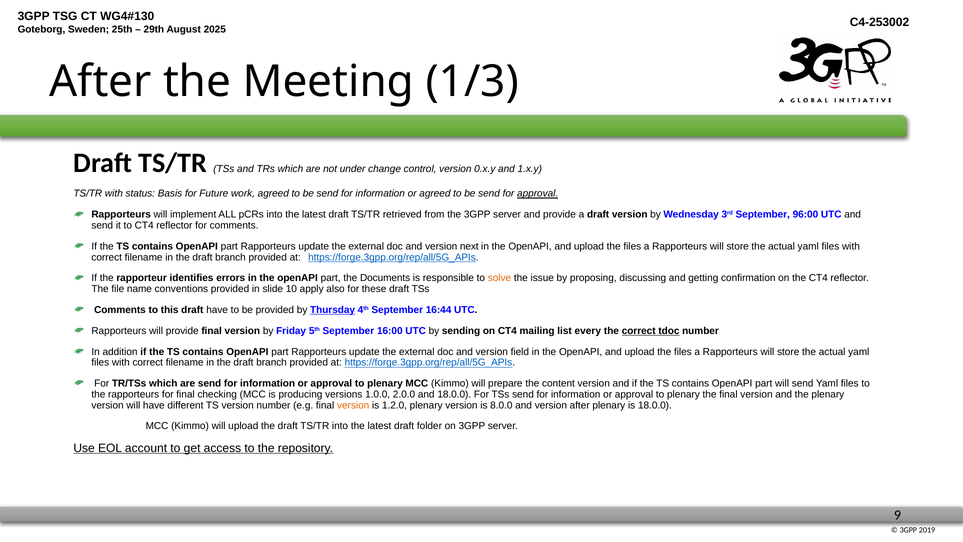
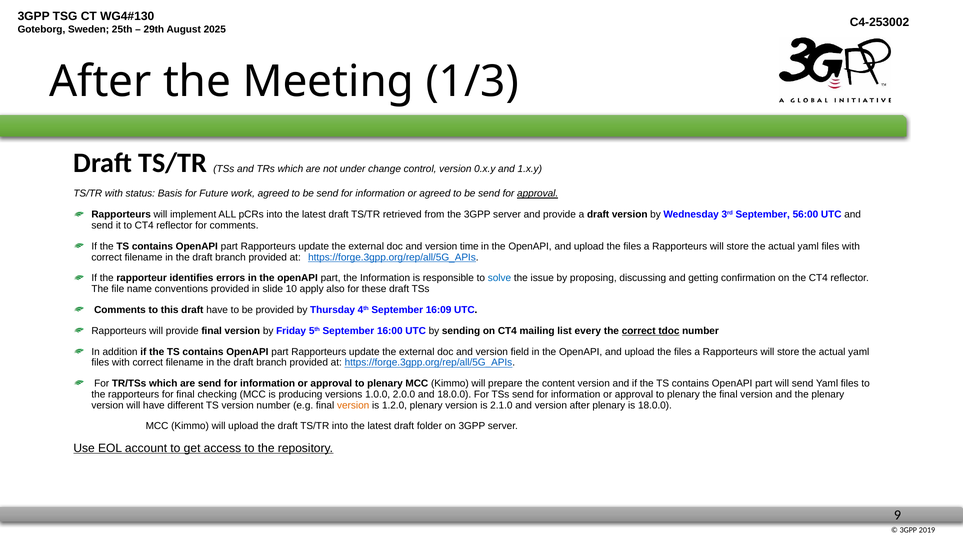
96:00: 96:00 -> 56:00
next: next -> time
the Documents: Documents -> Information
solve colour: orange -> blue
Thursday underline: present -> none
16:44: 16:44 -> 16:09
8.0.0: 8.0.0 -> 2.1.0
